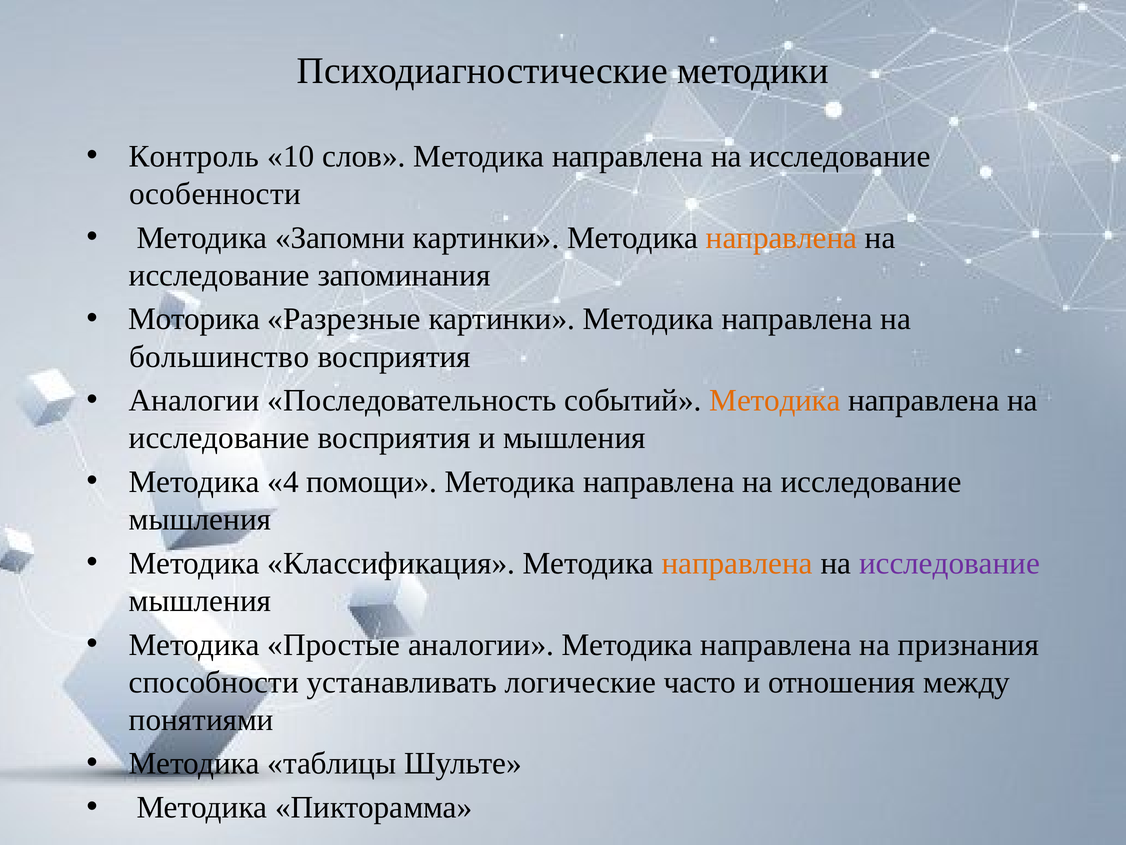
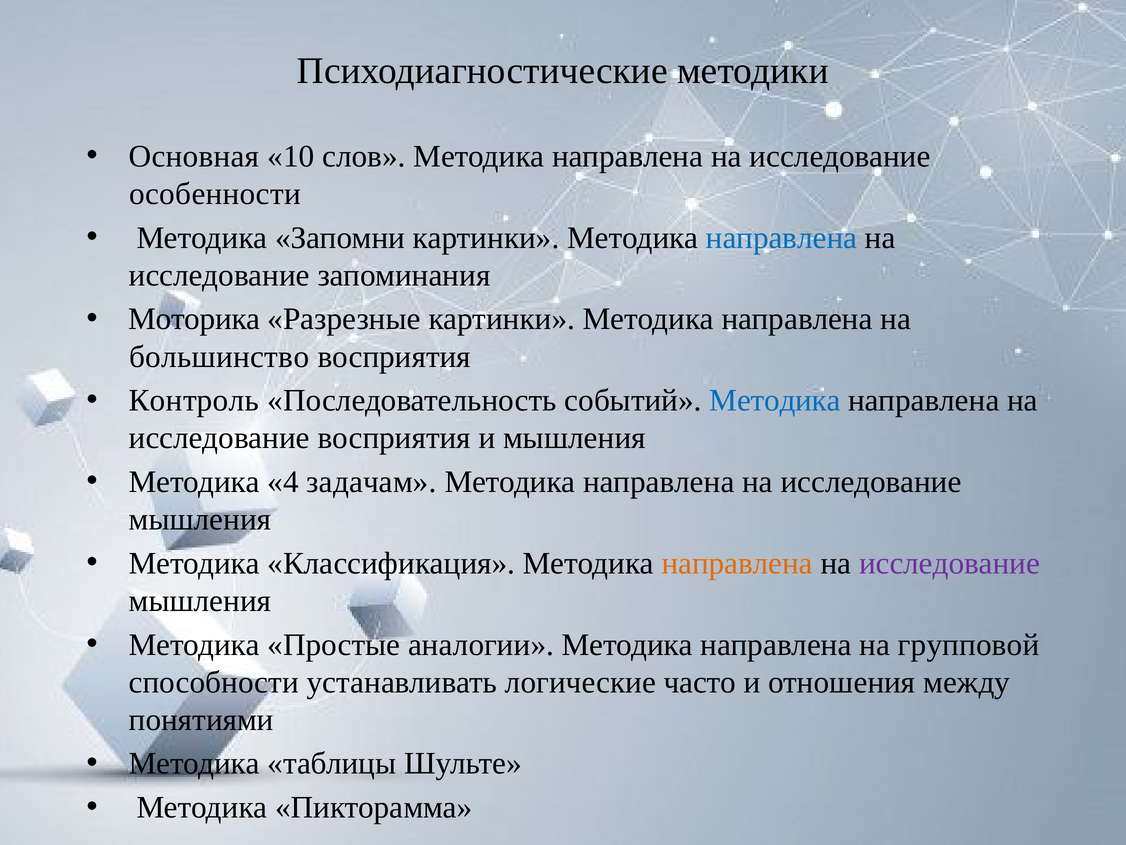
Контроль: Контроль -> Основная
направлена at (781, 238) colour: orange -> blue
Аналогии at (194, 400): Аналогии -> Контроль
Методика at (775, 400) colour: orange -> blue
помощи: помощи -> задачам
признания: признания -> групповой
